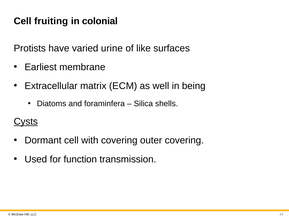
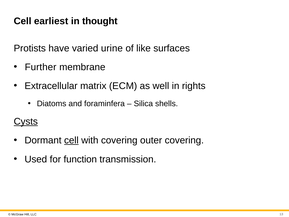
fruiting: fruiting -> earliest
colonial: colonial -> thought
Earliest: Earliest -> Further
being: being -> rights
cell at (71, 140) underline: none -> present
